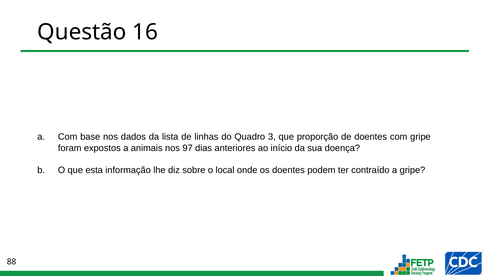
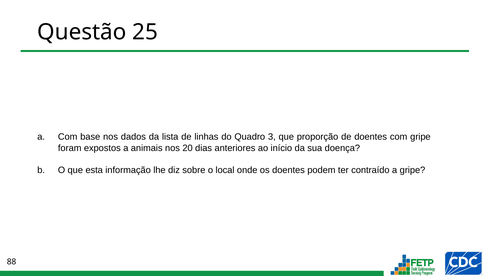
16: 16 -> 25
97: 97 -> 20
